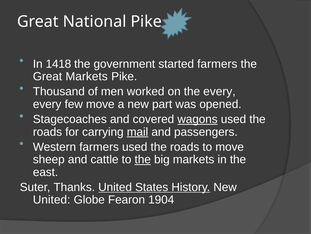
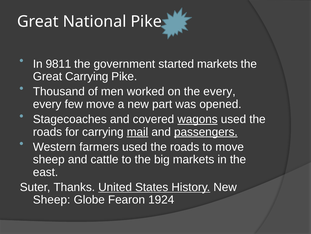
1418: 1418 -> 9811
started farmers: farmers -> markets
Great Markets: Markets -> Carrying
passengers underline: none -> present
the at (143, 159) underline: present -> none
United at (52, 199): United -> Sheep
1904: 1904 -> 1924
